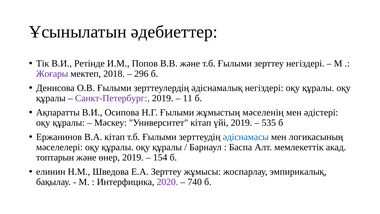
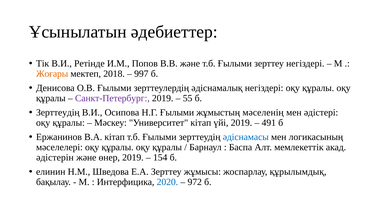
Жоғары colour: purple -> orange
296: 296 -> 997
11: 11 -> 55
Ақпаратты at (58, 112): Ақпаратты -> Зерттеудің
535: 535 -> 491
топтарын: топтарын -> әдістерін
эмпирикалық: эмпирикалық -> құрылымдық
2020 colour: purple -> blue
740: 740 -> 972
